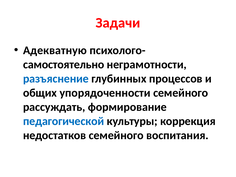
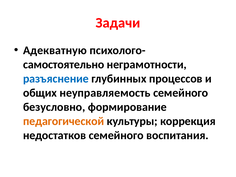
упорядоченности: упорядоченности -> неуправляемость
рассуждать: рассуждать -> безусловно
педагогической colour: blue -> orange
